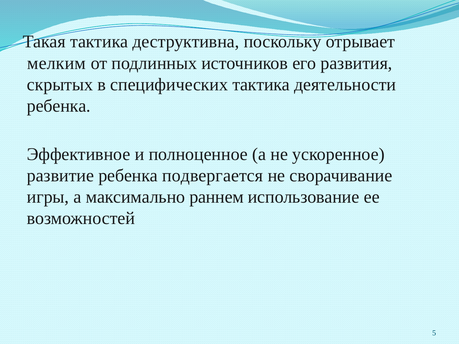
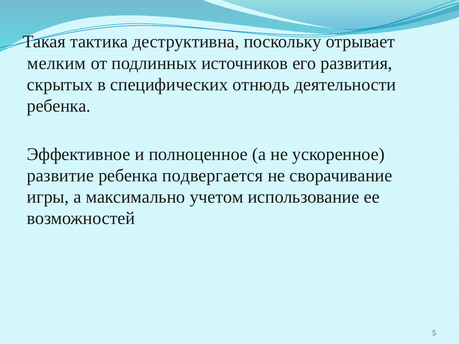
специфических тактика: тактика -> отнюдь
раннем: раннем -> учетом
